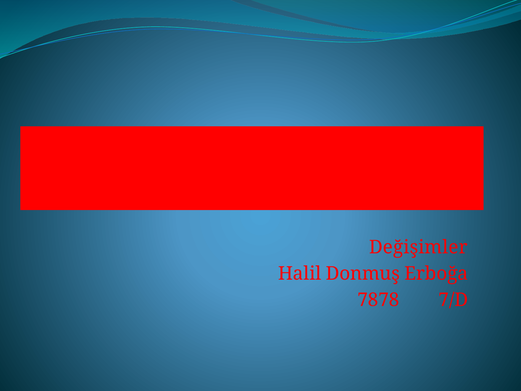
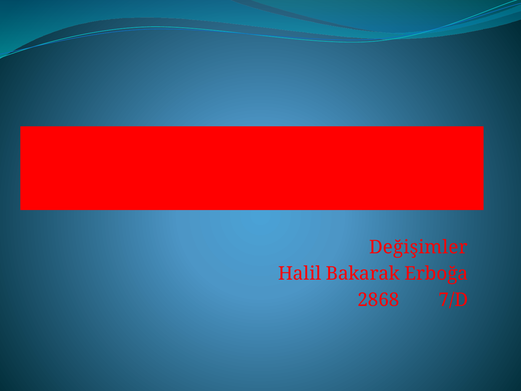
Donmuş: Donmuş -> Bakarak
7878: 7878 -> 2868
